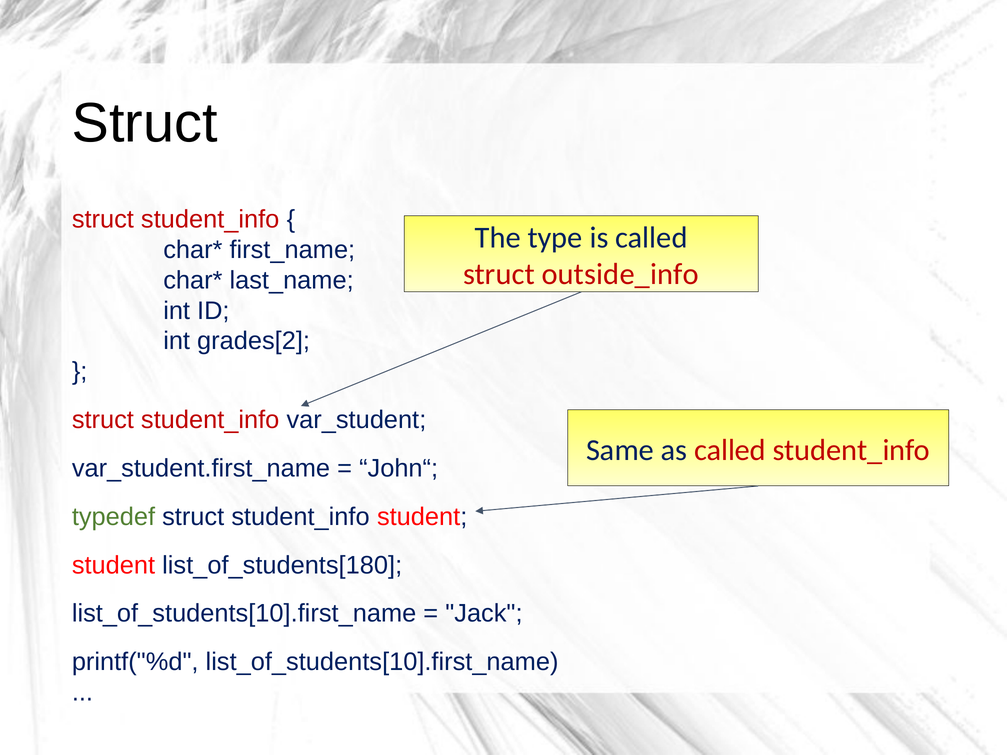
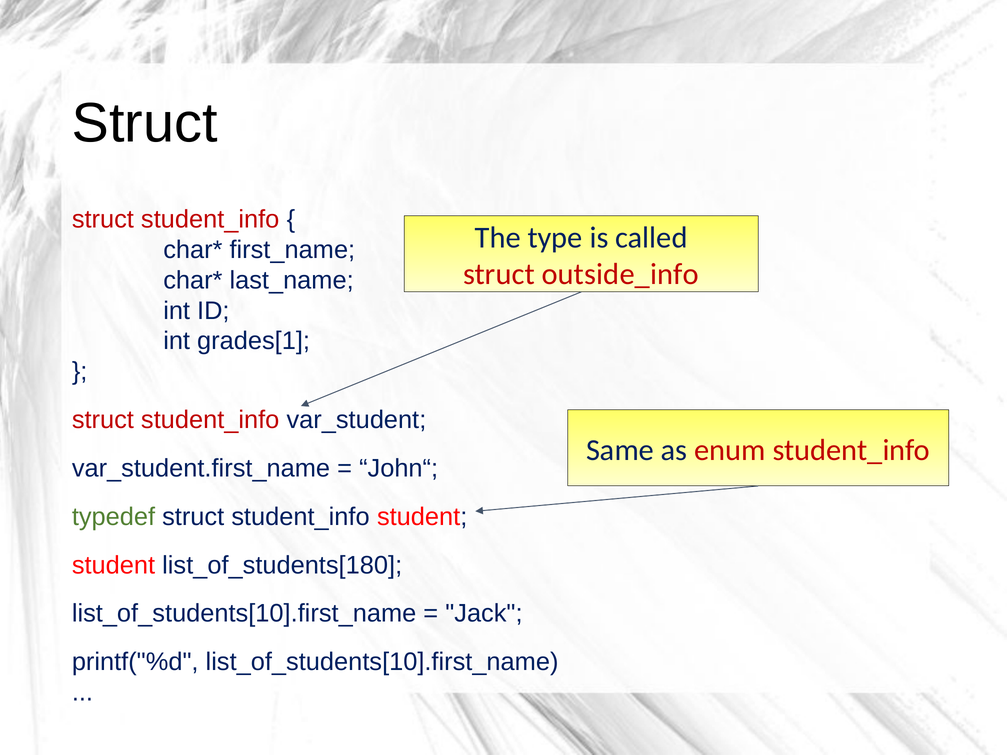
grades[2: grades[2 -> grades[1
as called: called -> enum
